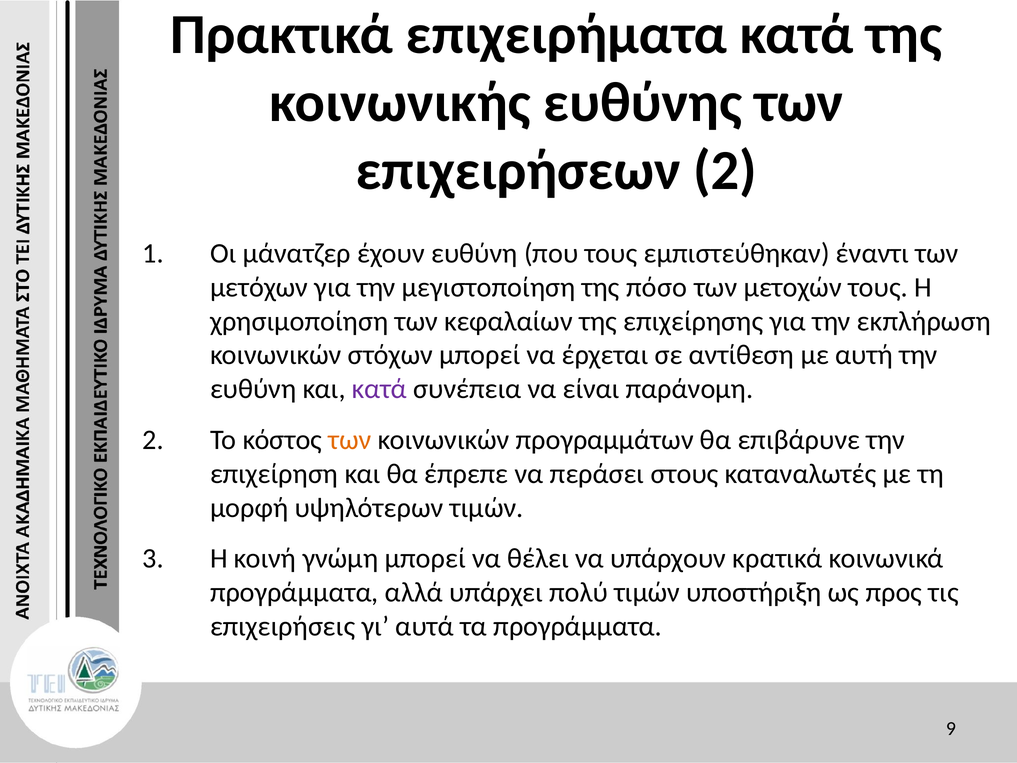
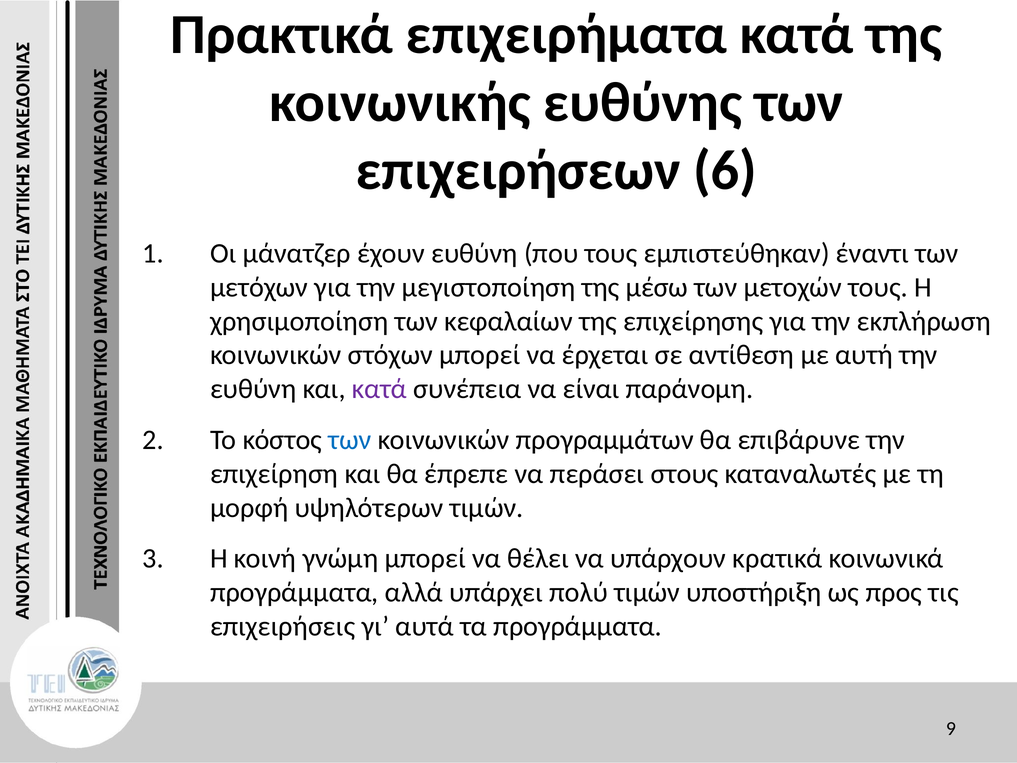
επιχειρήσεων 2: 2 -> 6
πόσο: πόσο -> μέσω
των at (350, 440) colour: orange -> blue
